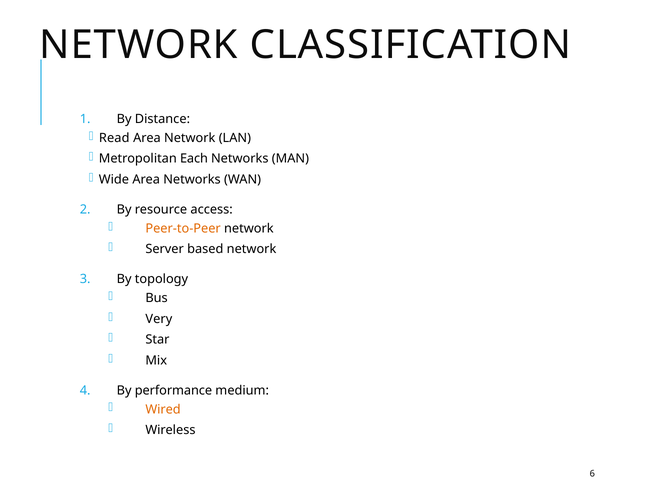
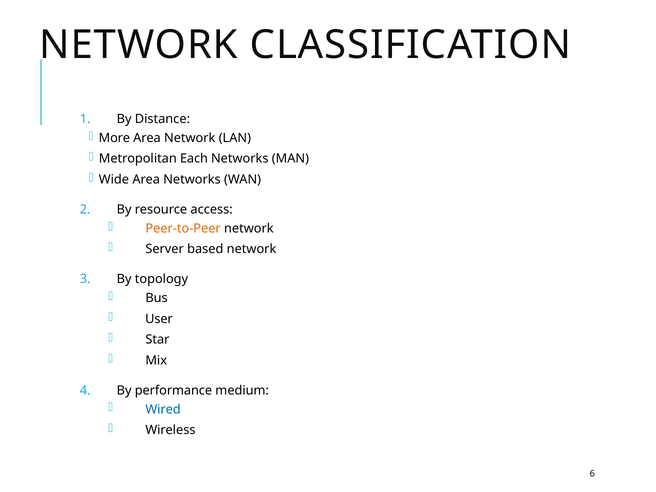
Read: Read -> More
Very: Very -> User
Wired colour: orange -> blue
